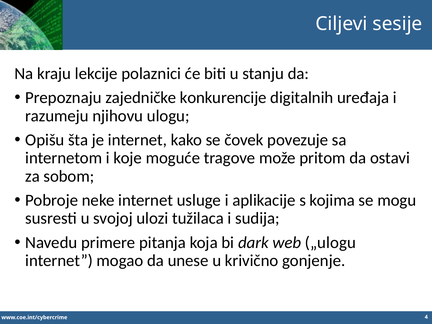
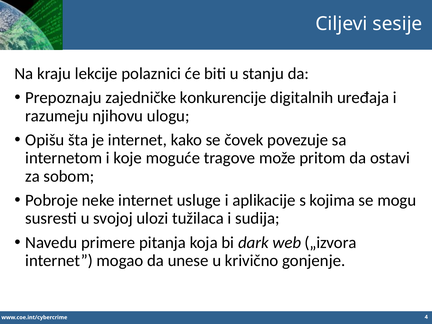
„ulogu: „ulogu -> „izvora
